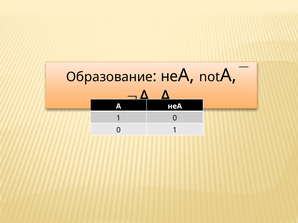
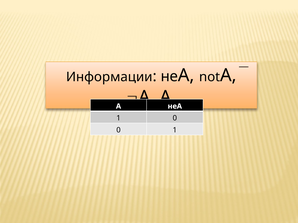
Образование: Образование -> Информации
